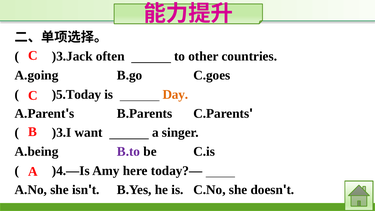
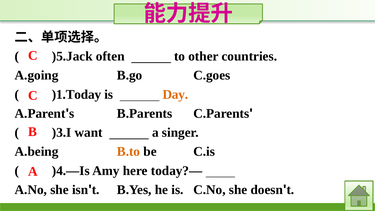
)3.Jack: )3.Jack -> )5.Jack
)5.Today: )5.Today -> )1.Today
B.to colour: purple -> orange
